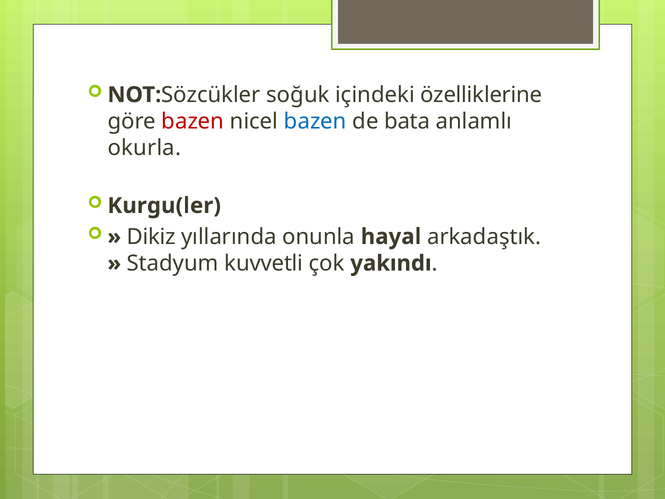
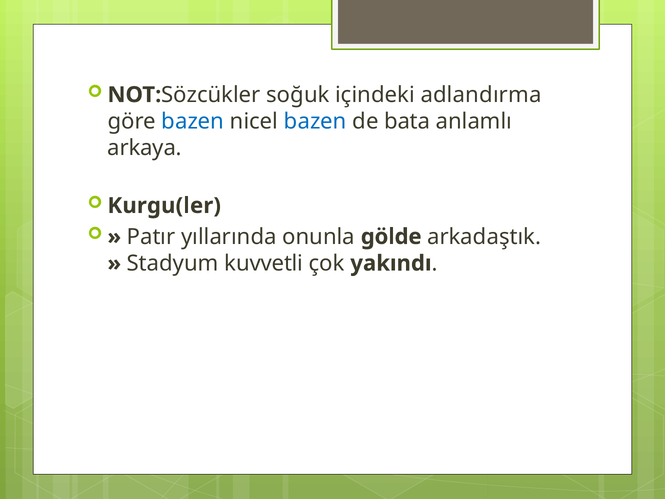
özelliklerine: özelliklerine -> adlandırma
bazen at (193, 121) colour: red -> blue
okurla: okurla -> arkaya
Dikiz: Dikiz -> Patır
hayal: hayal -> gölde
